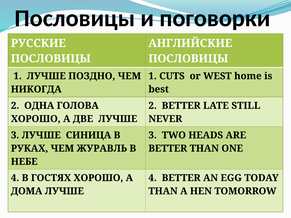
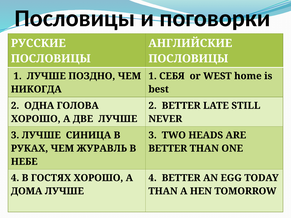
CUTS: CUTS -> СЕБЯ
